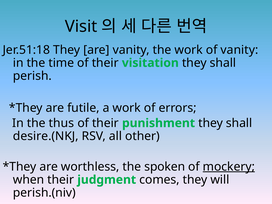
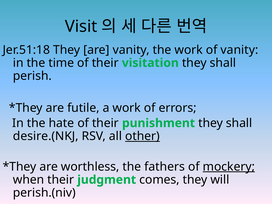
thus: thus -> hate
other underline: none -> present
spoken: spoken -> fathers
